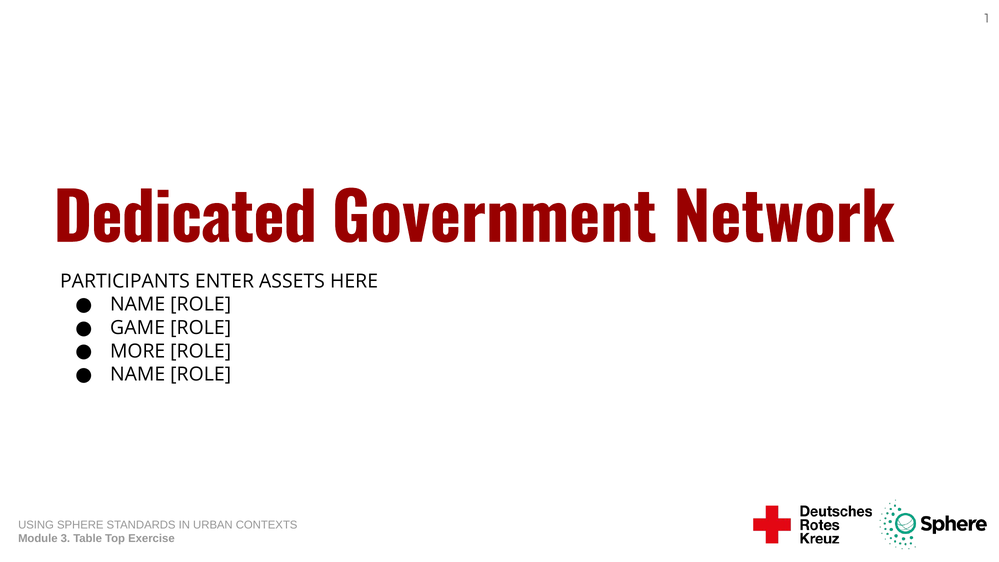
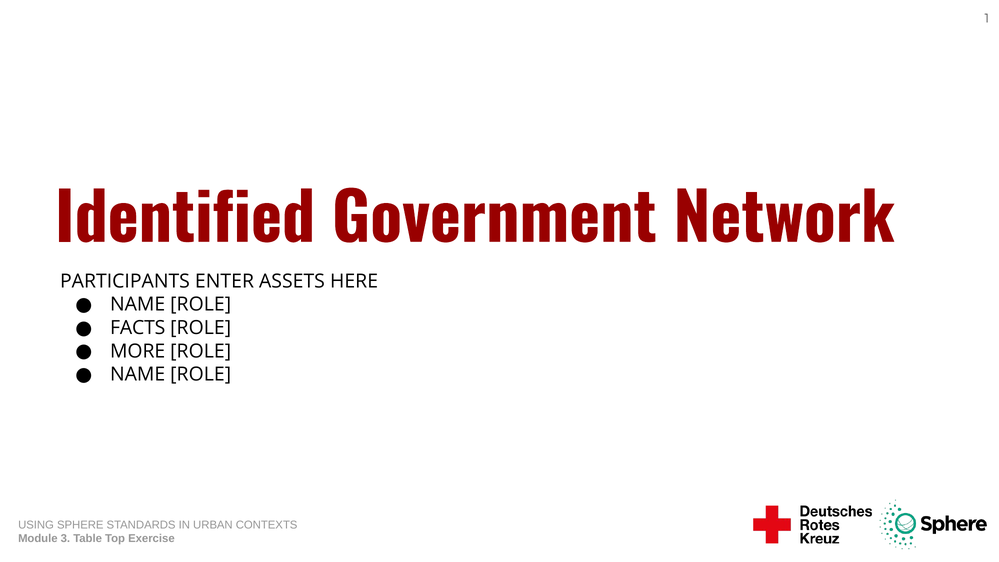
Dedicated: Dedicated -> Identified
GAME: GAME -> FACTS
